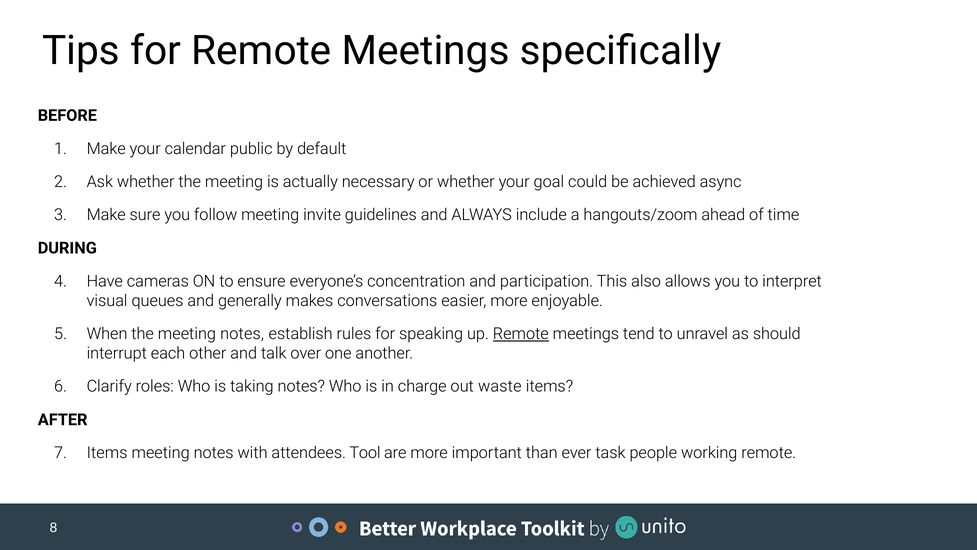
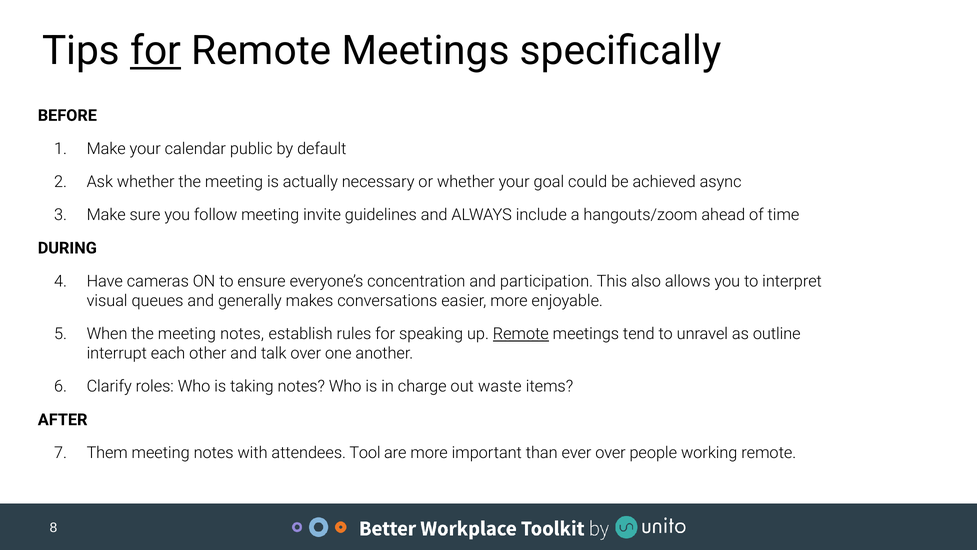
for at (156, 51) underline: none -> present
should: should -> outline
Items at (107, 453): Items -> Them
ever task: task -> over
